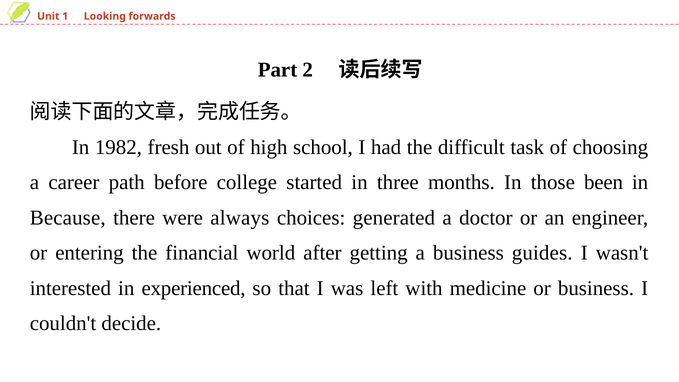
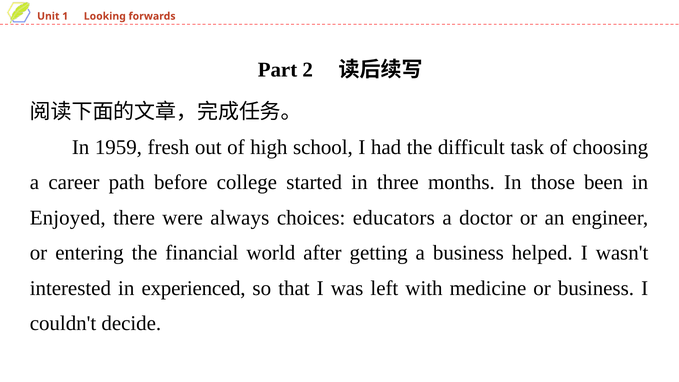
1982: 1982 -> 1959
Because: Because -> Enjoyed
generated: generated -> educators
guides: guides -> helped
